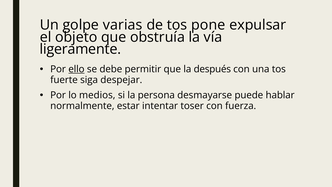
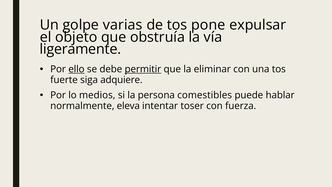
permitir underline: none -> present
después: después -> eliminar
despejar: despejar -> adquiere
desmayarse: desmayarse -> comestibles
estar: estar -> eleva
